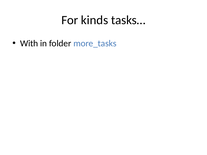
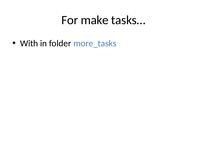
kinds: kinds -> make
